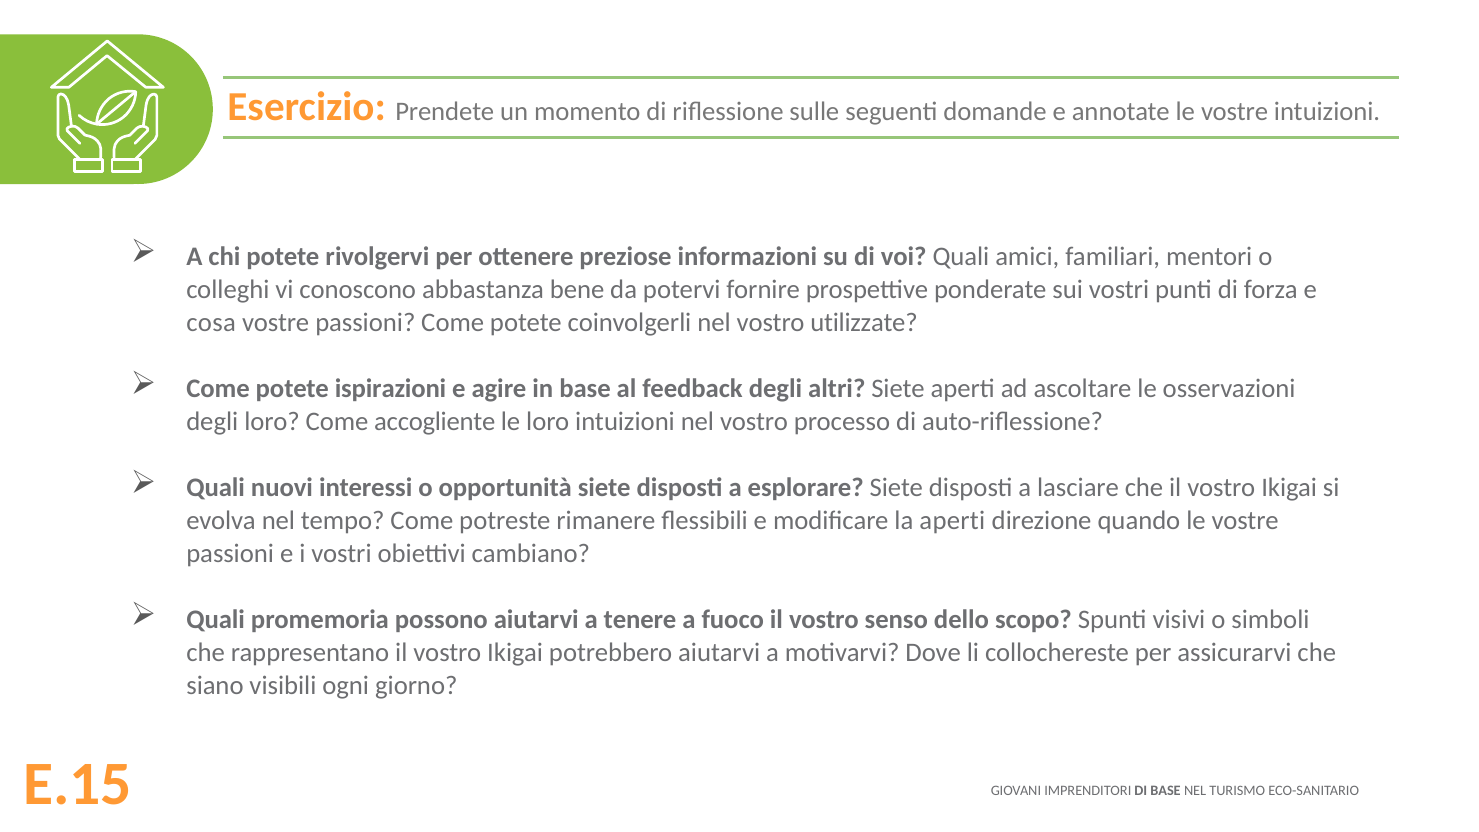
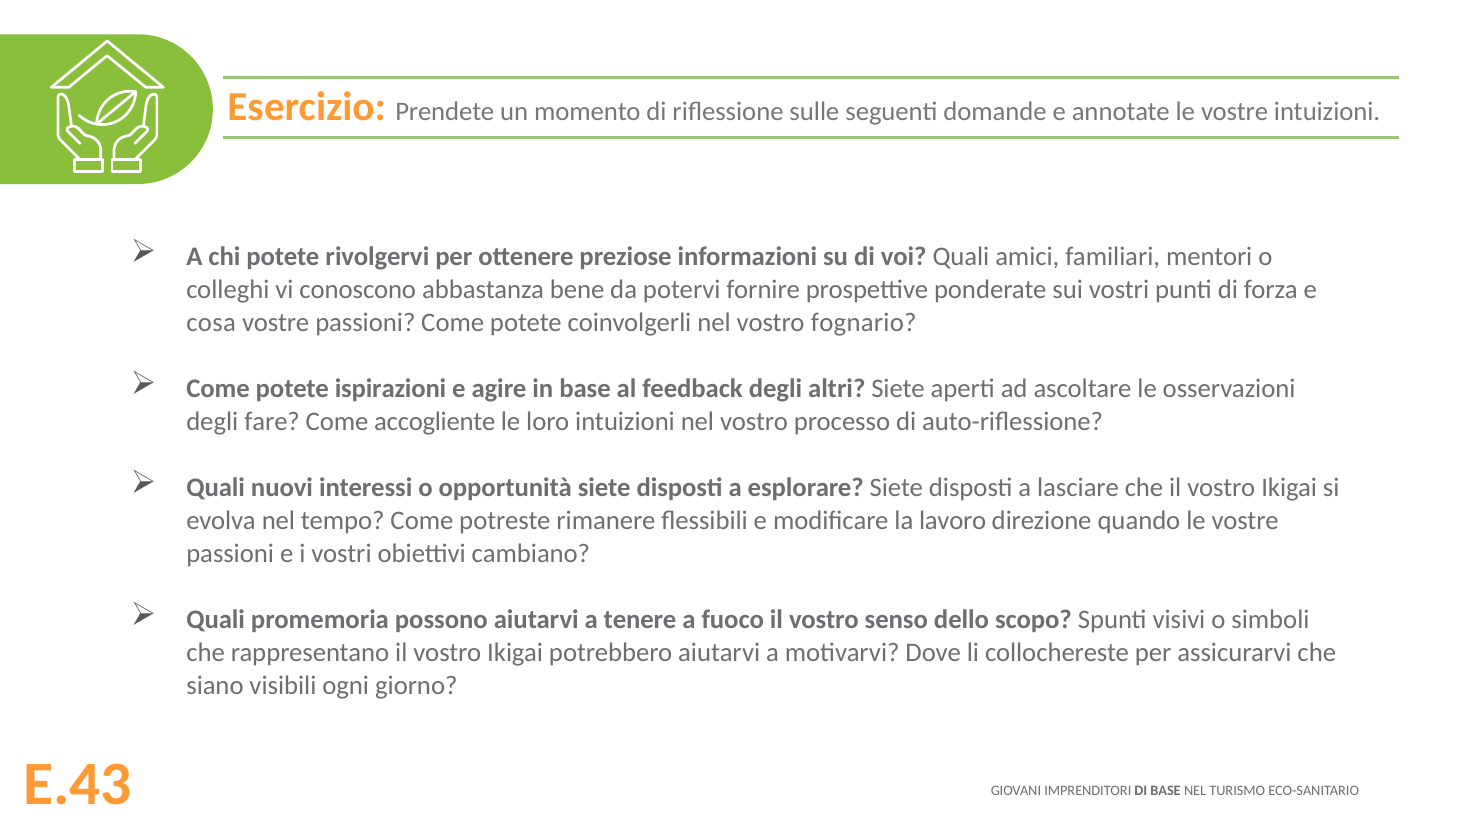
utilizzate: utilizzate -> fognario
degli loro: loro -> fare
la aperti: aperti -> lavoro
E.15: E.15 -> E.43
